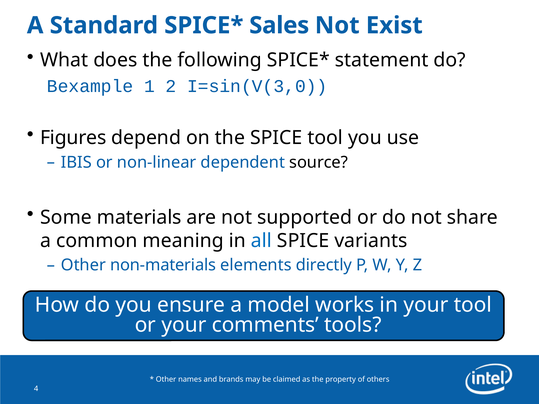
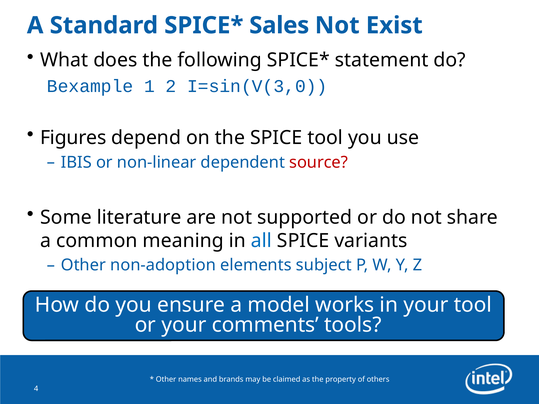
source colour: black -> red
materials: materials -> literature
non-materials: non-materials -> non-adoption
directly: directly -> subject
